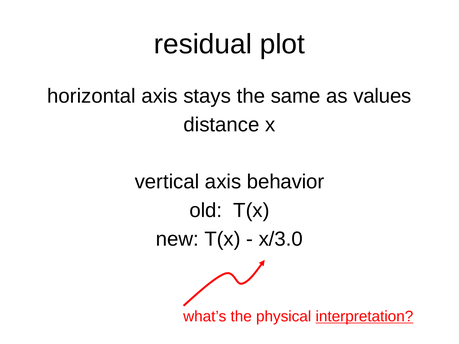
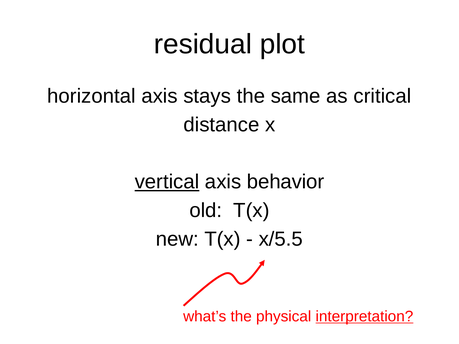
values: values -> critical
vertical underline: none -> present
x/3.0: x/3.0 -> x/5.5
